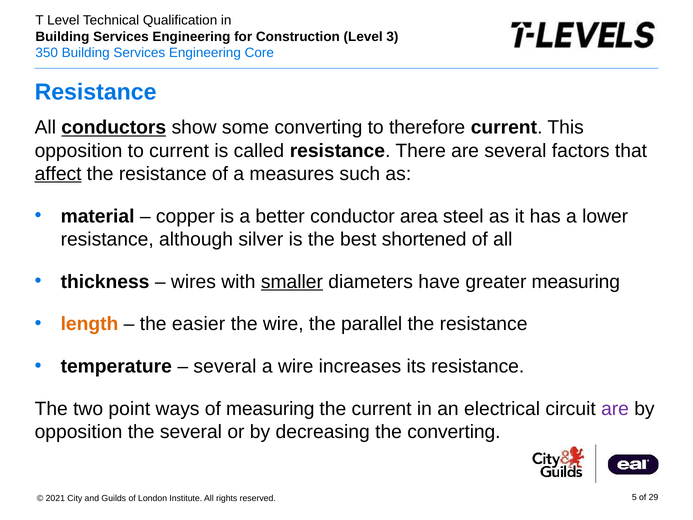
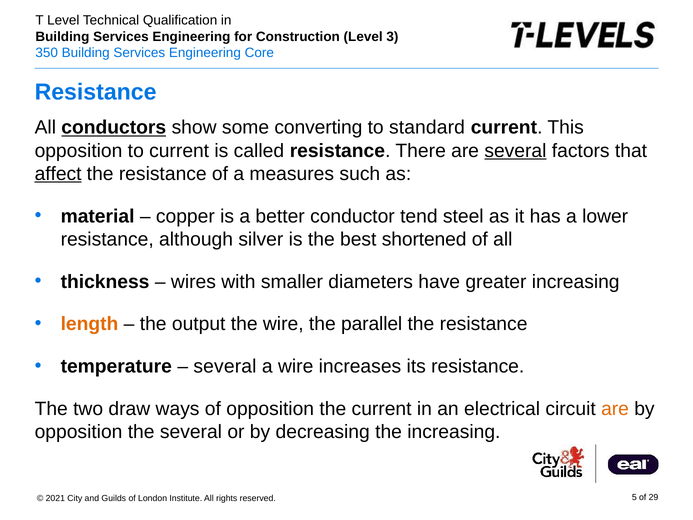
therefore: therefore -> standard
several at (515, 151) underline: none -> present
area: area -> tend
smaller underline: present -> none
greater measuring: measuring -> increasing
easier: easier -> output
point: point -> draw
of measuring: measuring -> opposition
are at (615, 409) colour: purple -> orange
the converting: converting -> increasing
